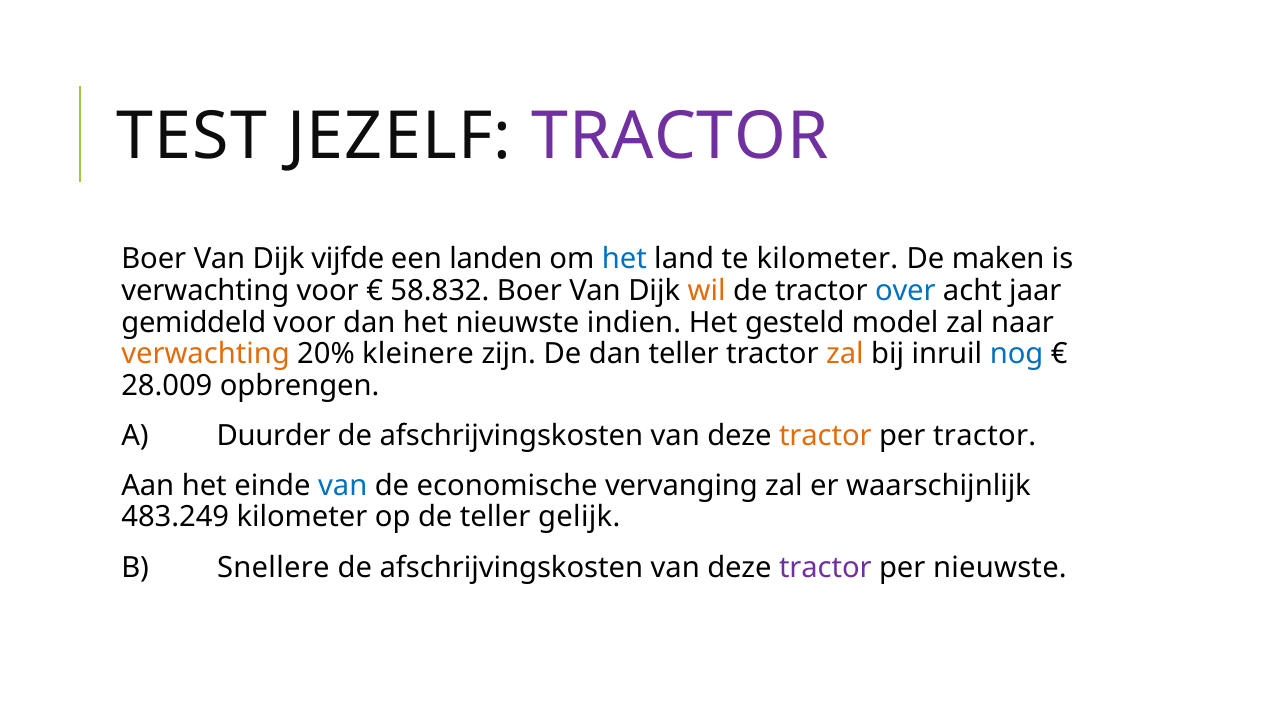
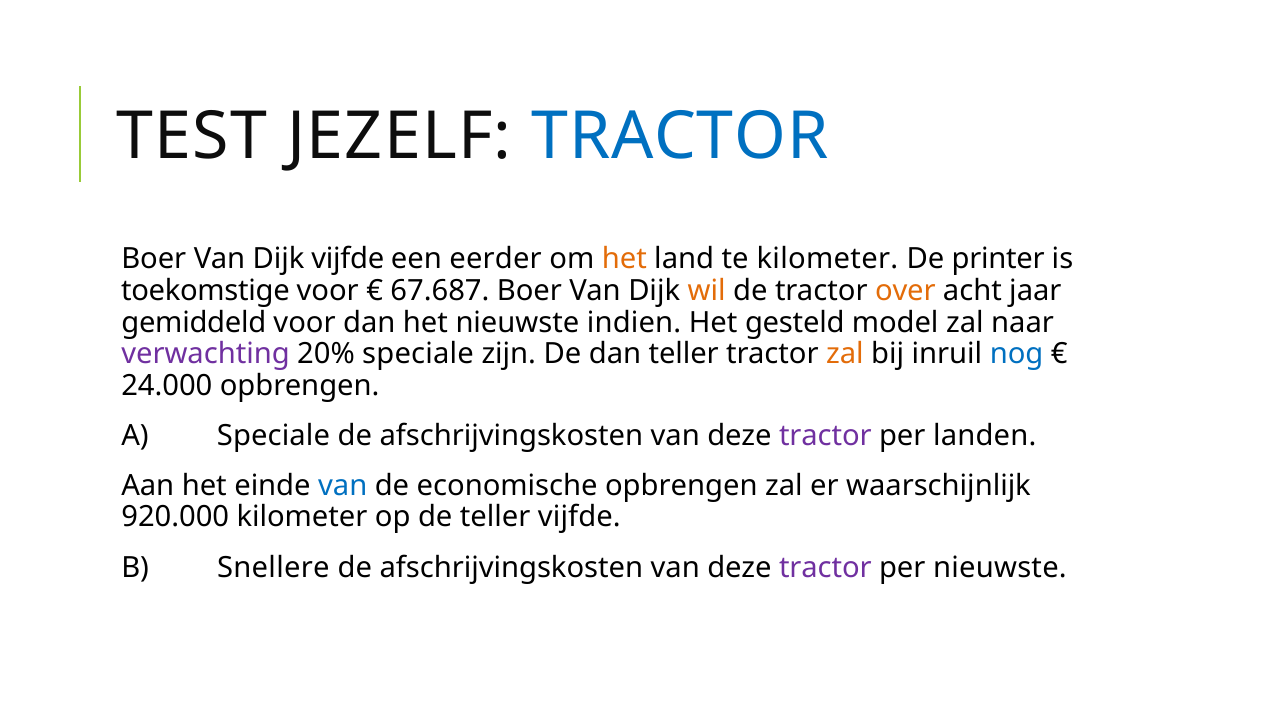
TRACTOR at (680, 137) colour: purple -> blue
landen: landen -> eerder
het at (624, 259) colour: blue -> orange
maken: maken -> printer
verwachting at (205, 291): verwachting -> toekomstige
58.832: 58.832 -> 67.687
over colour: blue -> orange
verwachting at (206, 354) colour: orange -> purple
20% kleinere: kleinere -> speciale
28.009: 28.009 -> 24.000
A Duurder: Duurder -> Speciale
tractor at (825, 435) colour: orange -> purple
per tractor: tractor -> landen
economische vervanging: vervanging -> opbrengen
483.249: 483.249 -> 920.000
teller gelijk: gelijk -> vijfde
